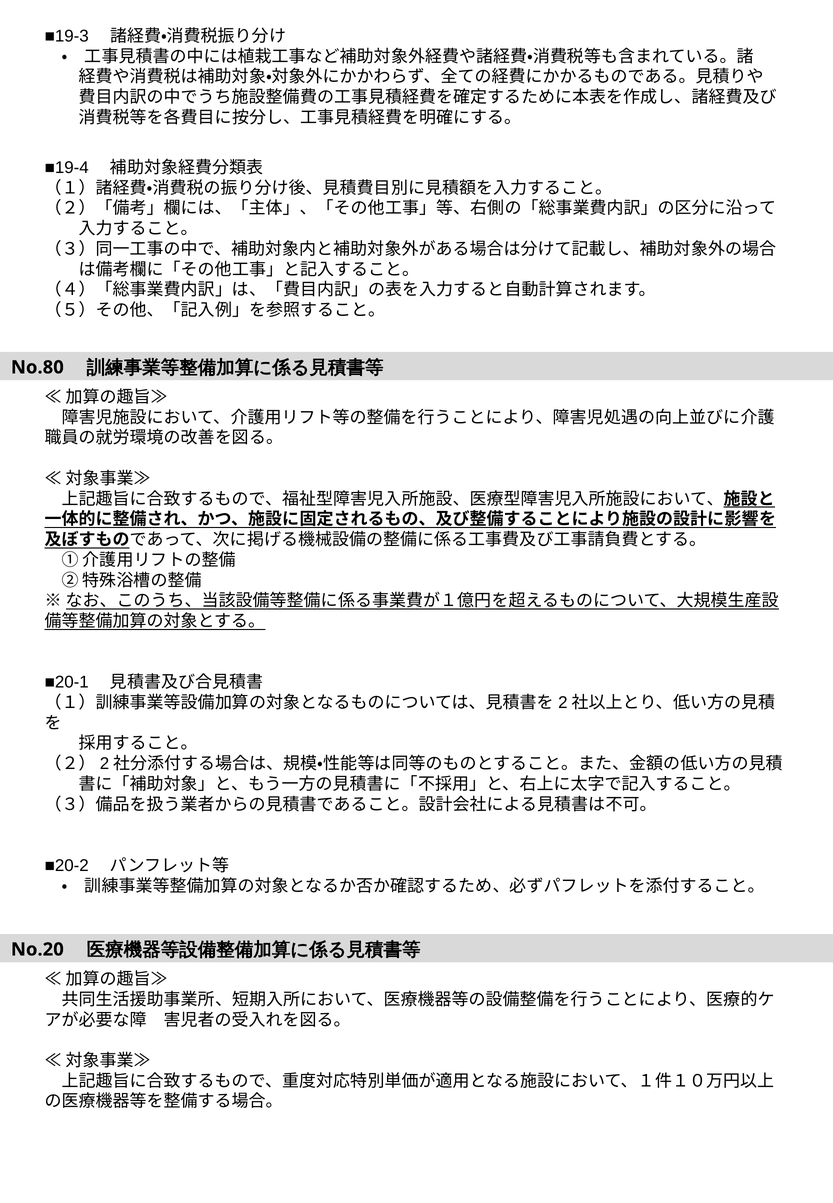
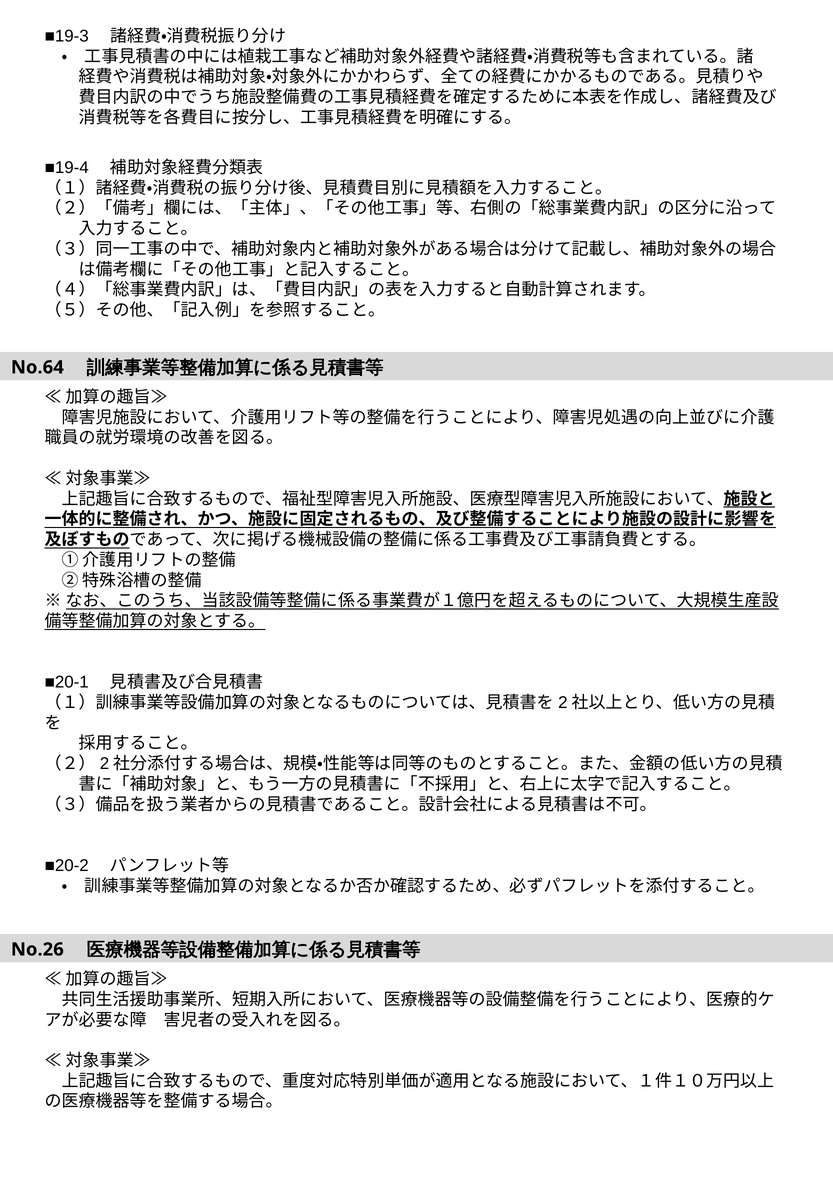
No.80: No.80 -> No.64
No.20: No.20 -> No.26
